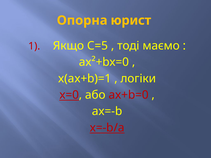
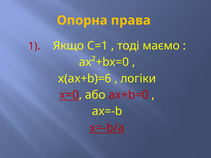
юрист: юрист -> права
С=5: С=5 -> С=1
x(ax+b)=1: x(ax+b)=1 -> x(ax+b)=6
